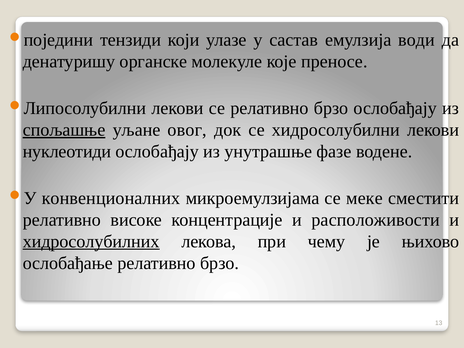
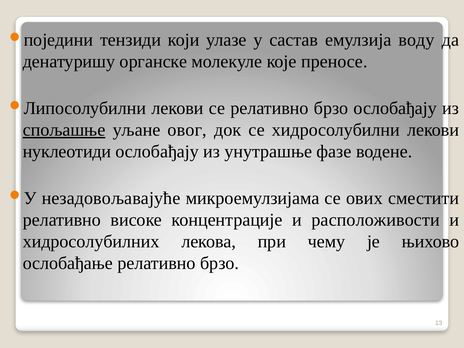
води: води -> воду
конвенционалних: конвенционалних -> незадовољавајуће
меке: меке -> ових
хидросолубилних underline: present -> none
